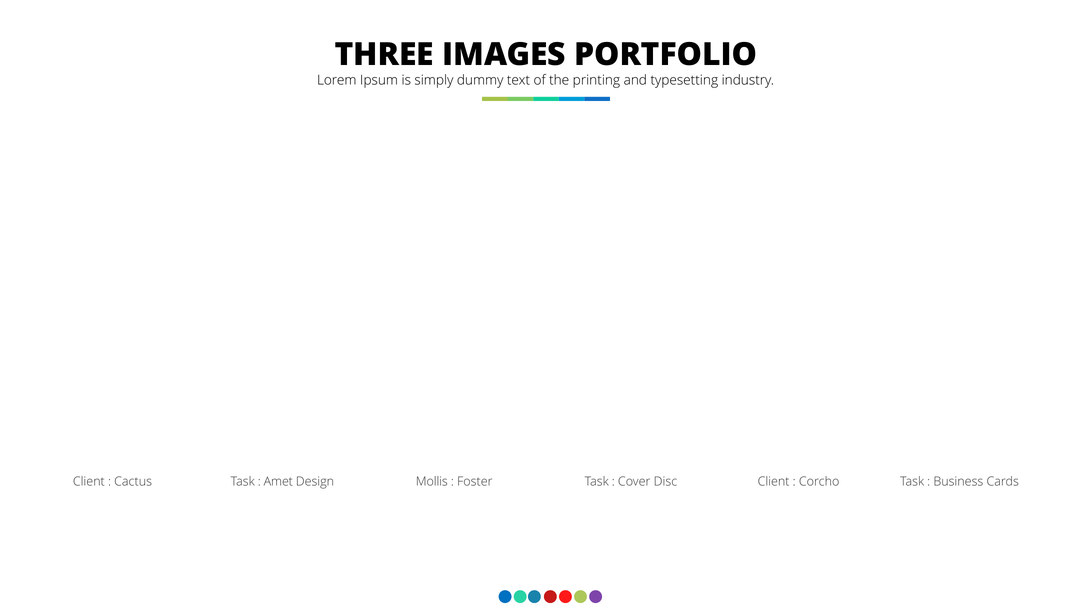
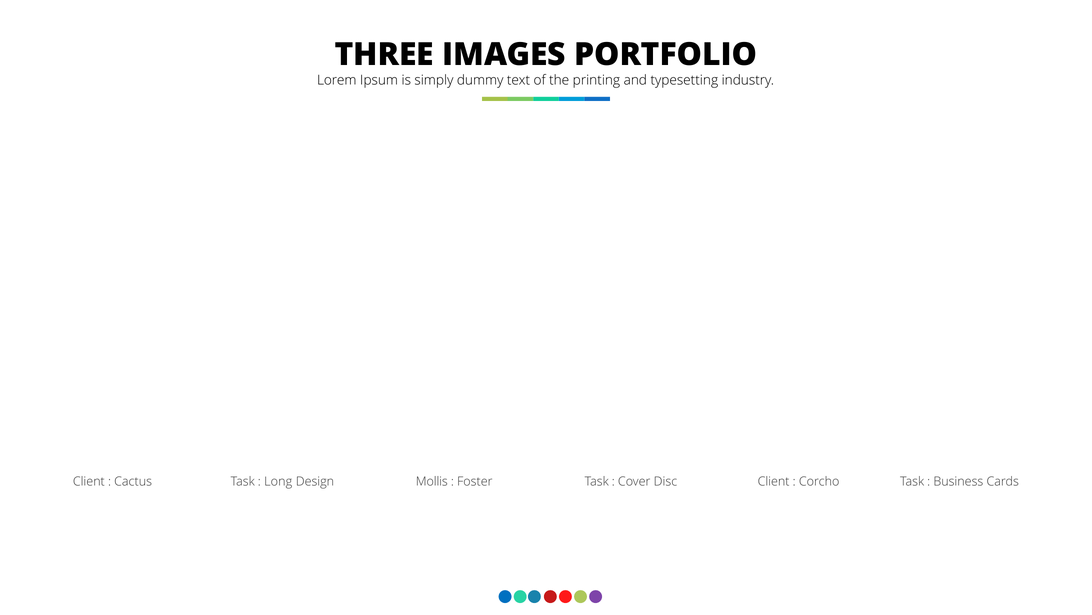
Amet: Amet -> Long
